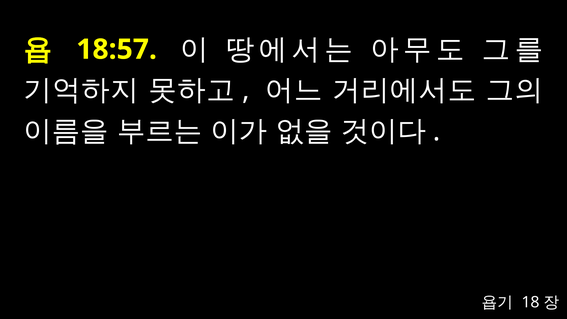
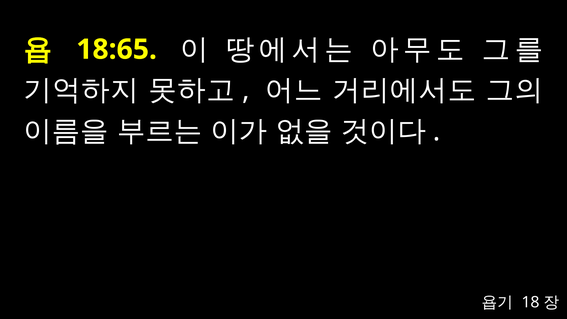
18:57: 18:57 -> 18:65
